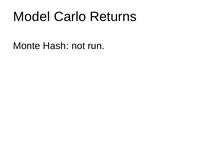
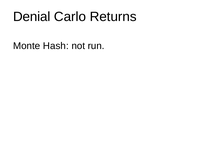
Model: Model -> Denial
